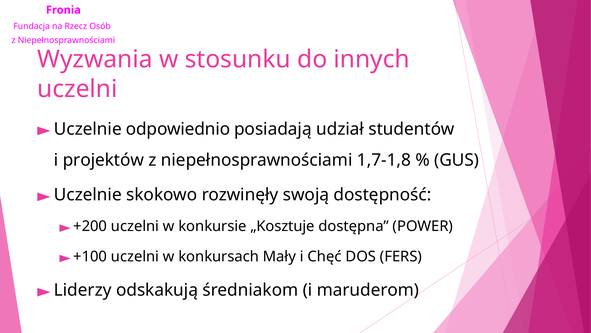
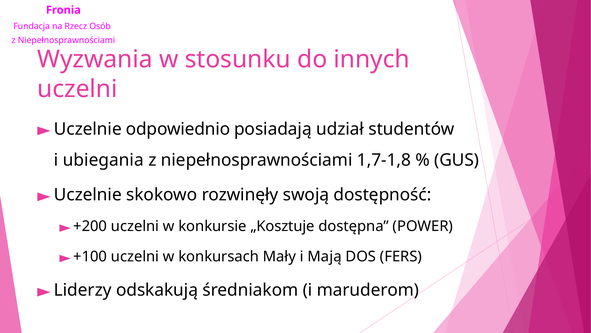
projektów: projektów -> ubiegania
Chęć: Chęć -> Mają
